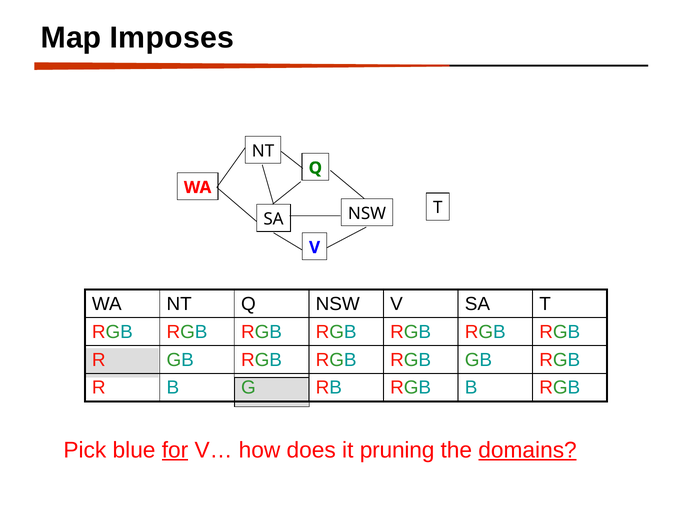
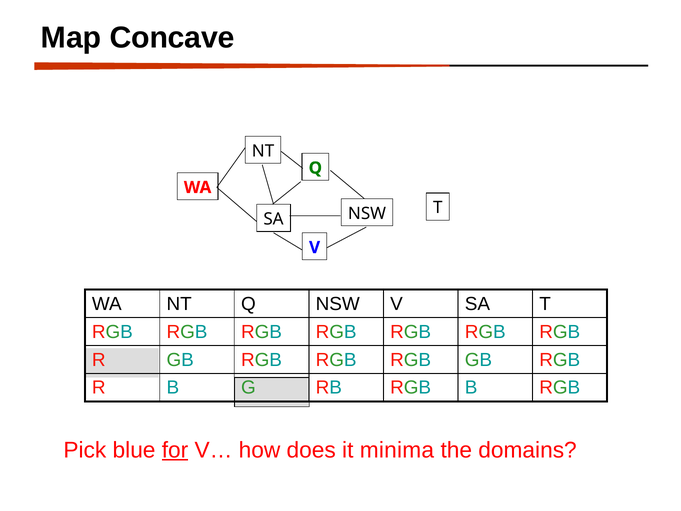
Imposes: Imposes -> Concave
pruning: pruning -> minima
domains underline: present -> none
